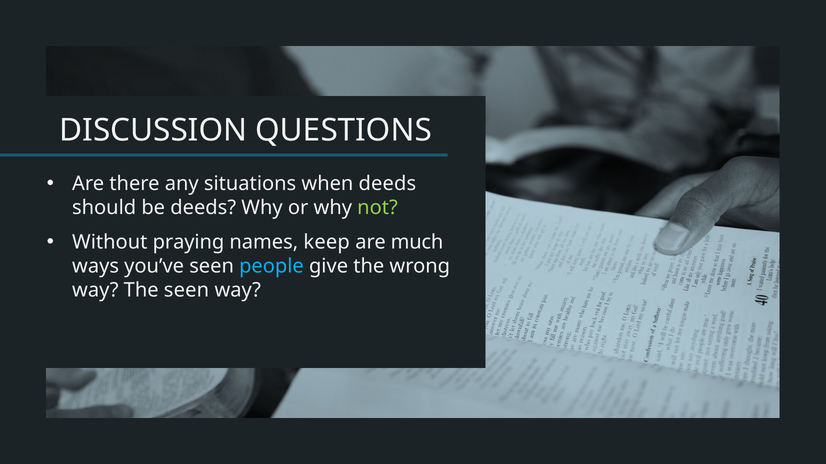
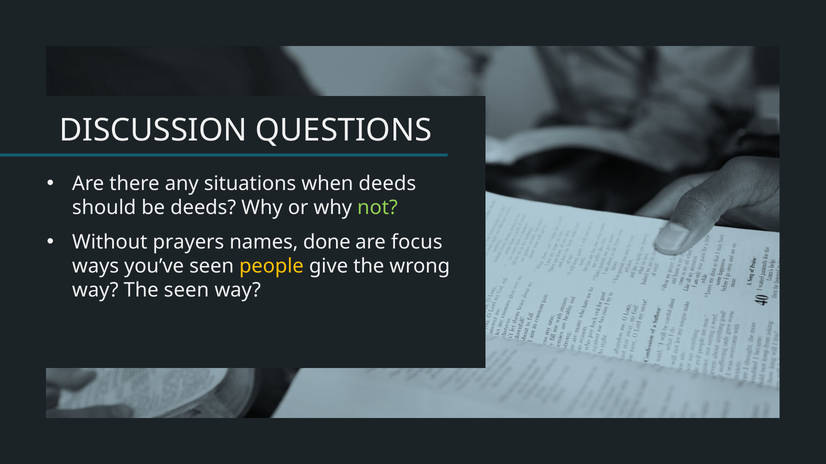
praying: praying -> prayers
keep: keep -> done
much: much -> focus
people colour: light blue -> yellow
